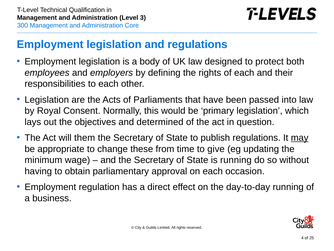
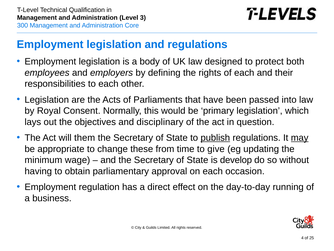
determined: determined -> disciplinary
publish underline: none -> present
is running: running -> develop
